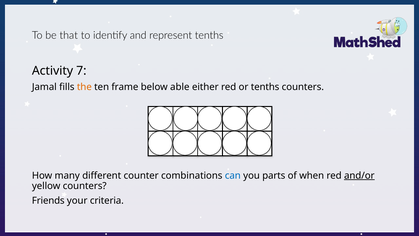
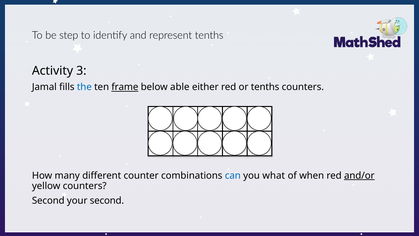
that: that -> step
7: 7 -> 3
the colour: orange -> blue
frame underline: none -> present
parts: parts -> what
Friends at (48, 200): Friends -> Second
your criteria: criteria -> second
